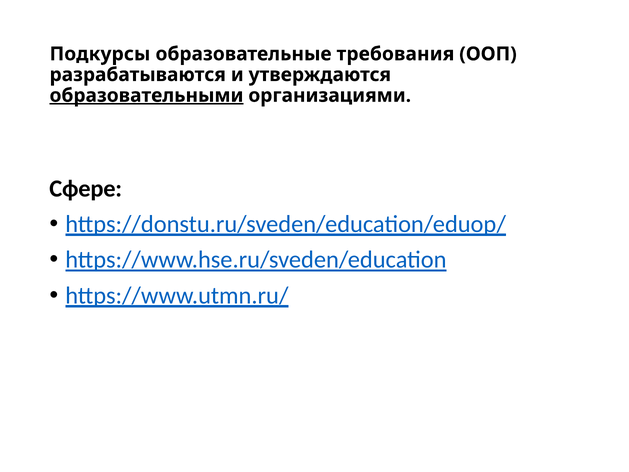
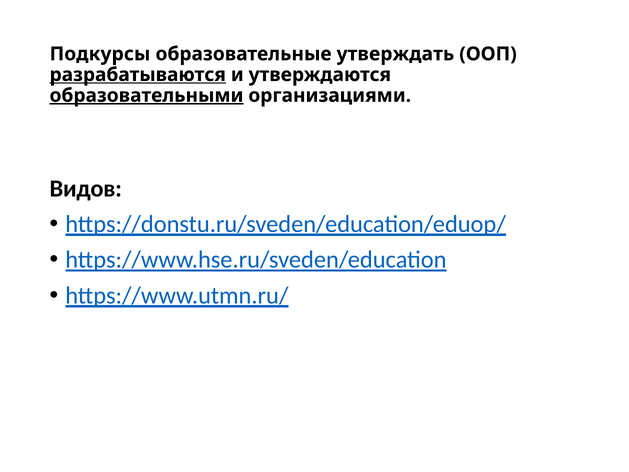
требования: требования -> утверждать
разрабатываются underline: none -> present
Сфере: Сфере -> Видов
